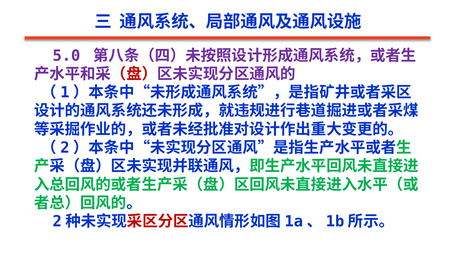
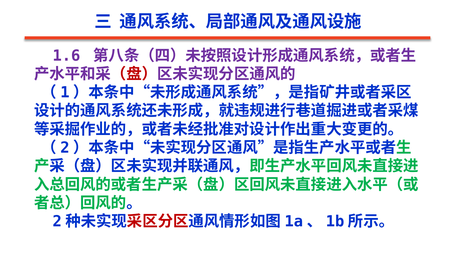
5.0: 5.0 -> 1.6
